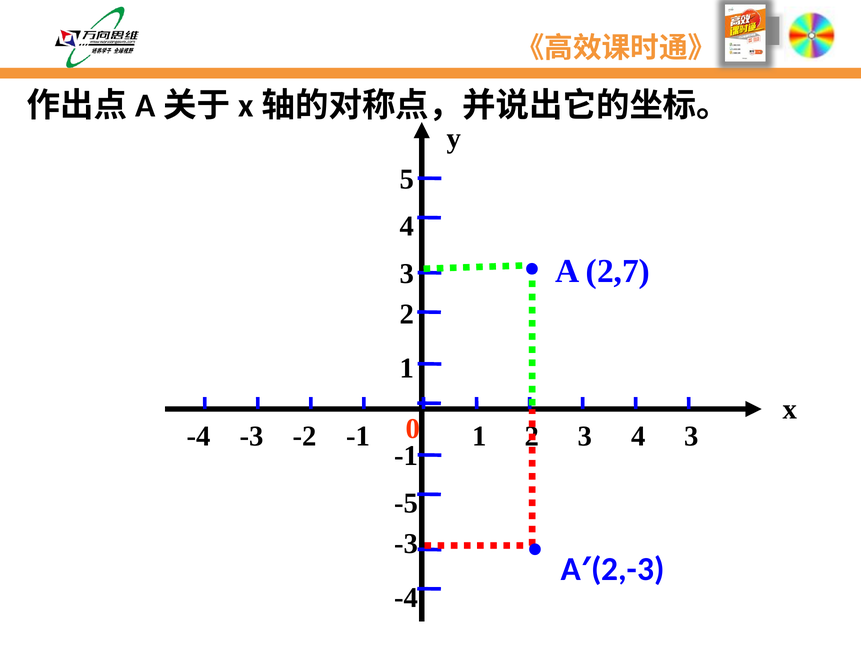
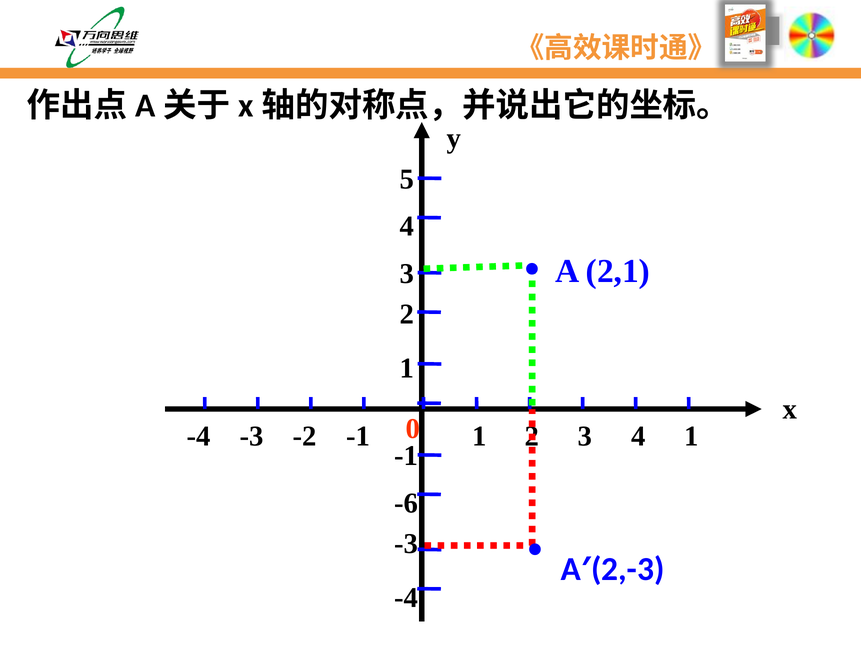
2,7: 2,7 -> 2,1
4 3: 3 -> 1
-5: -5 -> -6
